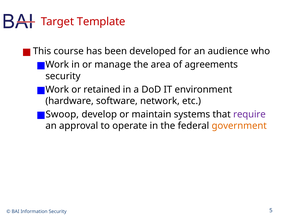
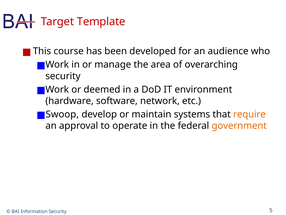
agreements: agreements -> overarching
retained: retained -> deemed
require colour: purple -> orange
